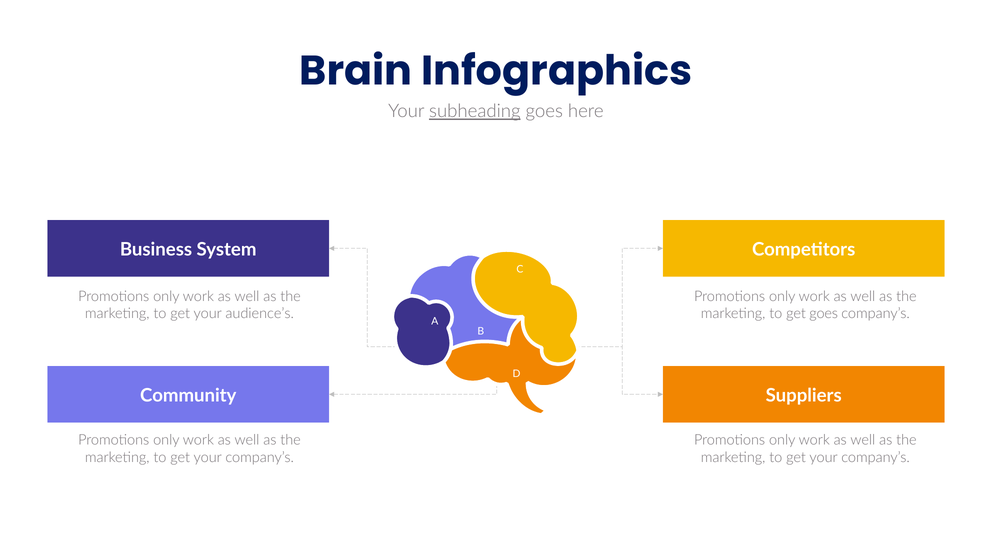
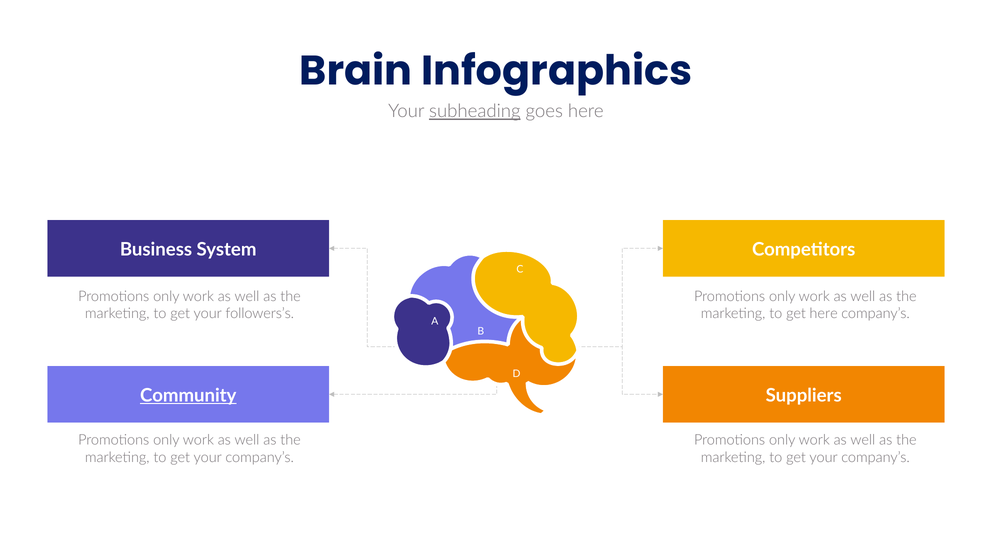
audience’s: audience’s -> followers’s
get goes: goes -> here
Community underline: none -> present
